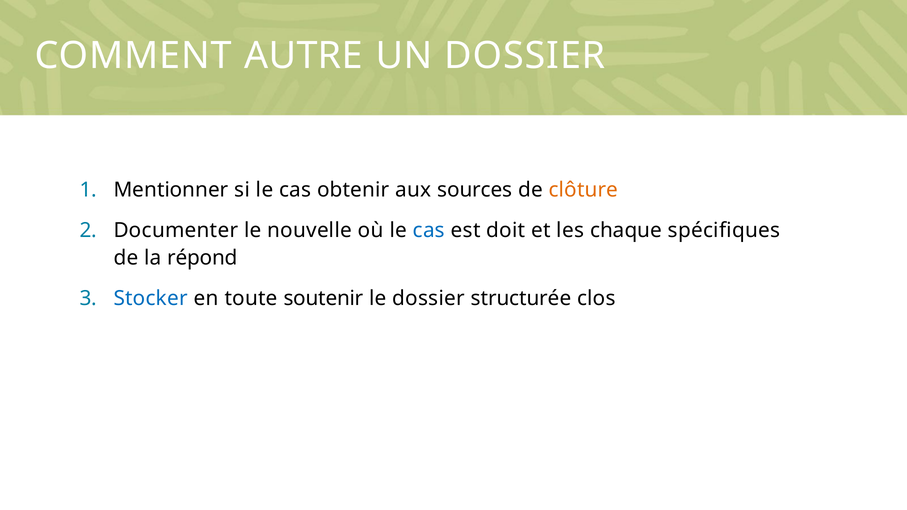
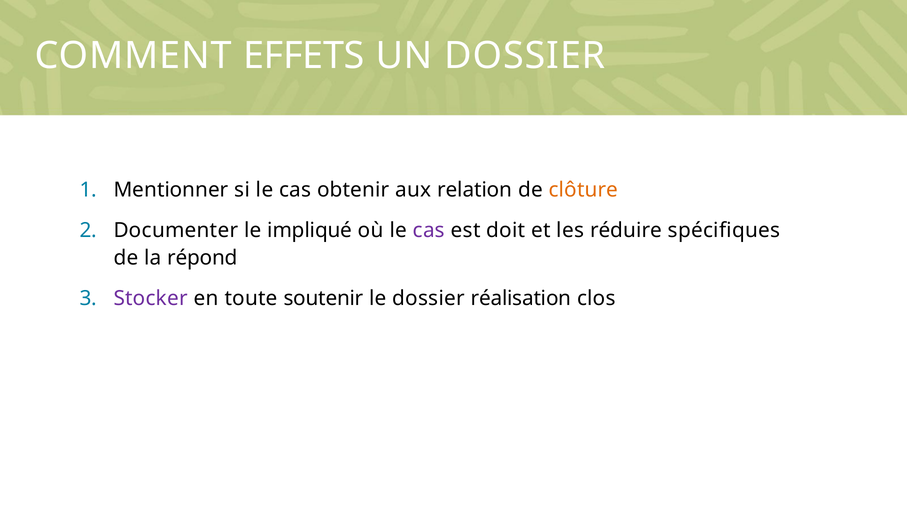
AUTRE: AUTRE -> EFFETS
sources: sources -> relation
nouvelle: nouvelle -> impliqué
cas at (429, 231) colour: blue -> purple
chaque: chaque -> réduire
Stocker colour: blue -> purple
structurée: structurée -> réalisation
